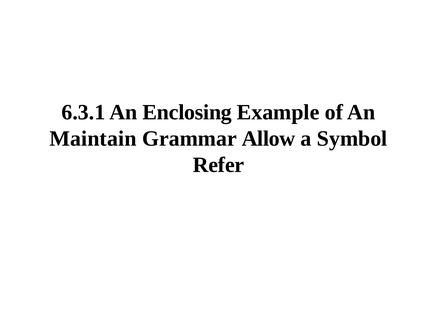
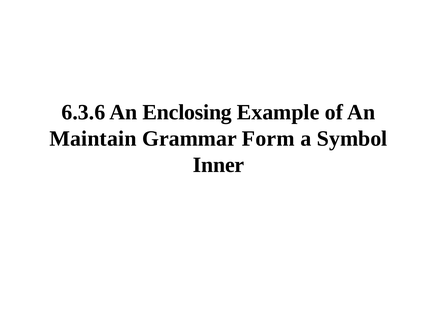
6.3.1: 6.3.1 -> 6.3.6
Allow: Allow -> Form
Refer: Refer -> Inner
